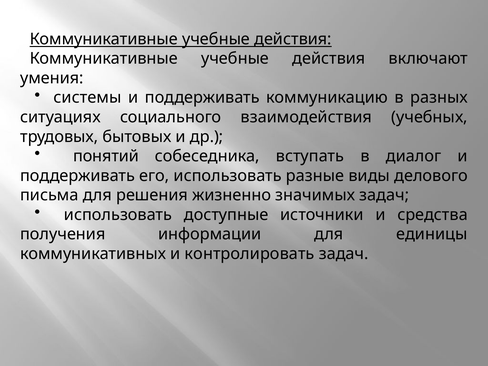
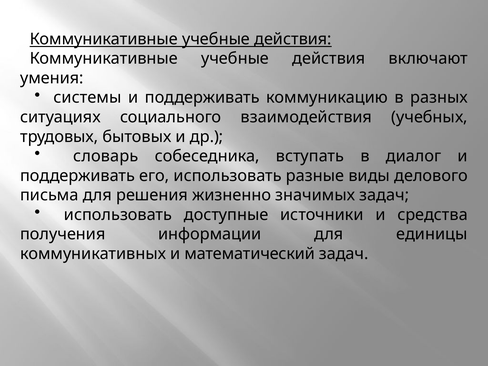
понятий: понятий -> словарь
контролировать: контролировать -> математический
